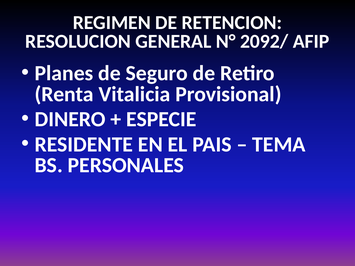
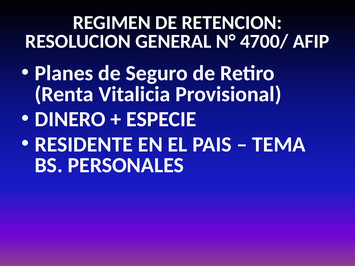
2092/: 2092/ -> 4700/
